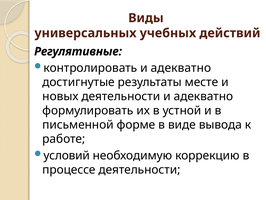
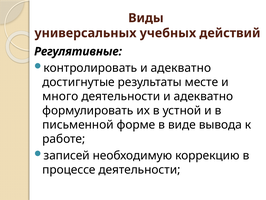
новых: новых -> много
условий: условий -> записей
